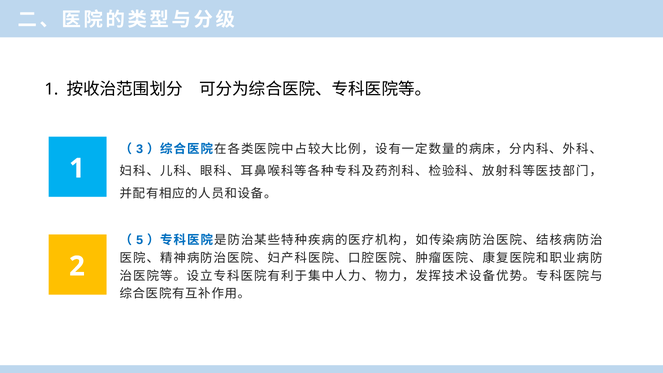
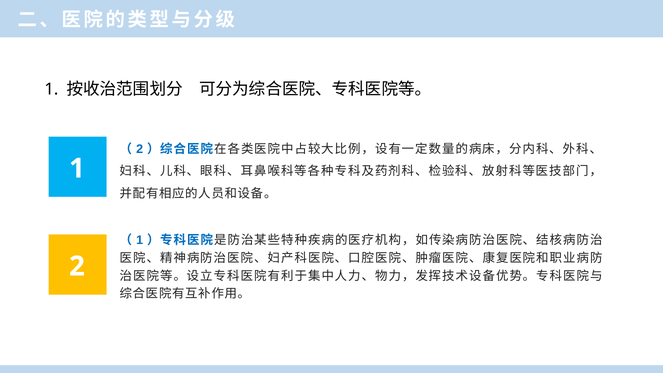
3 at (140, 149): 3 -> 2
5 at (140, 240): 5 -> 1
